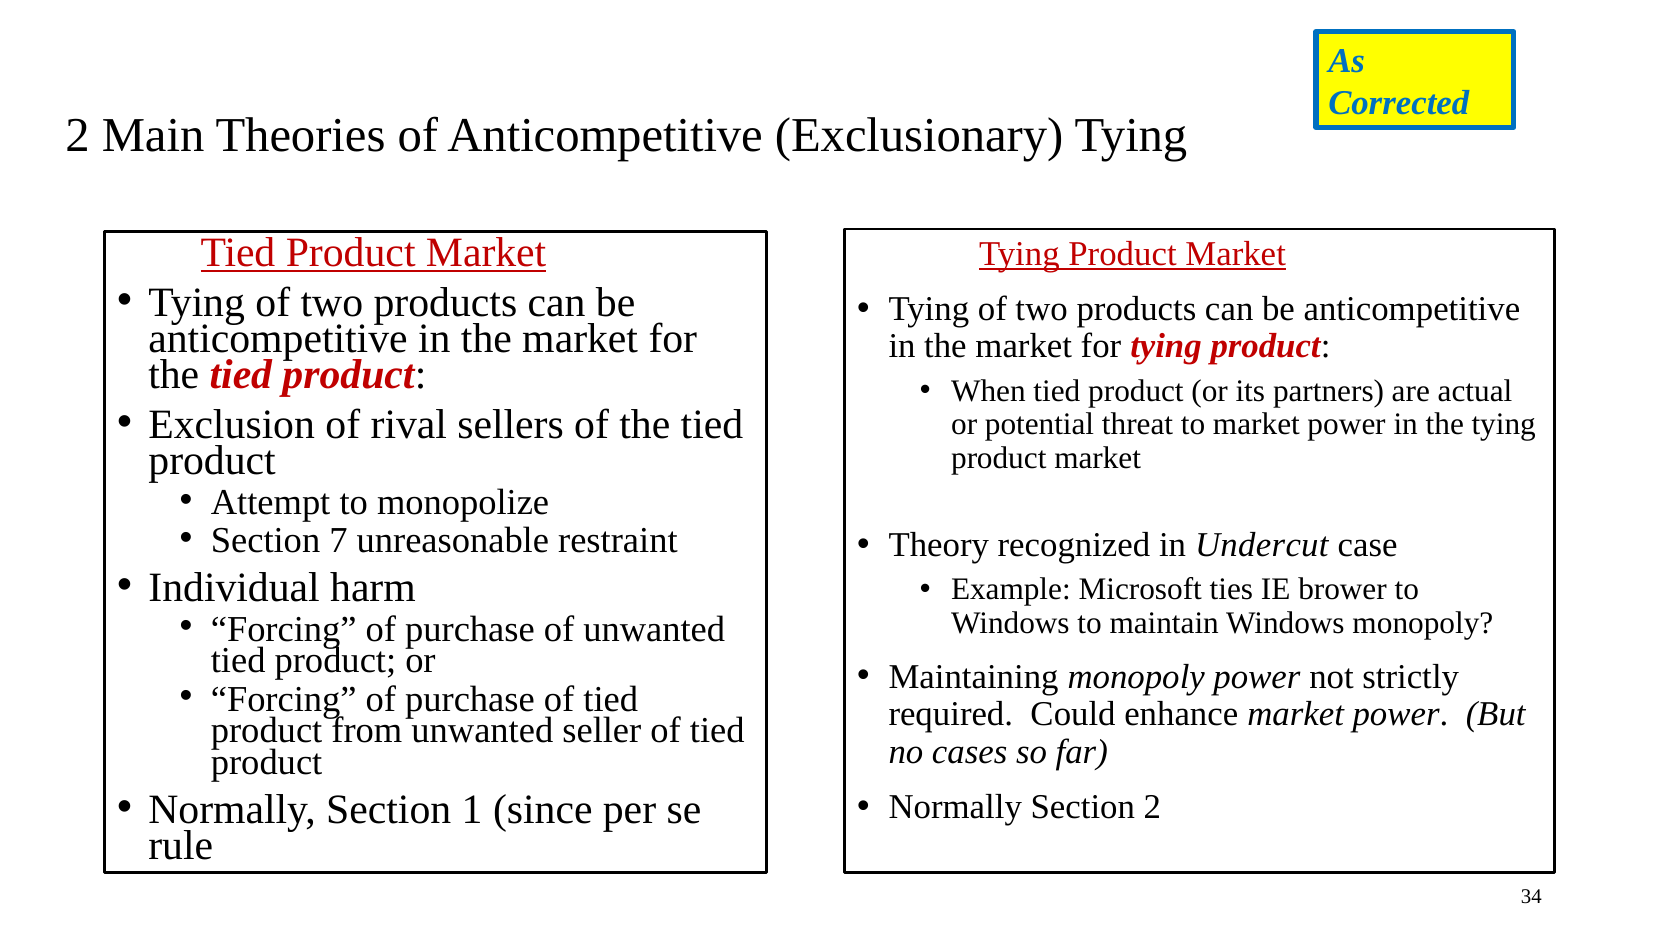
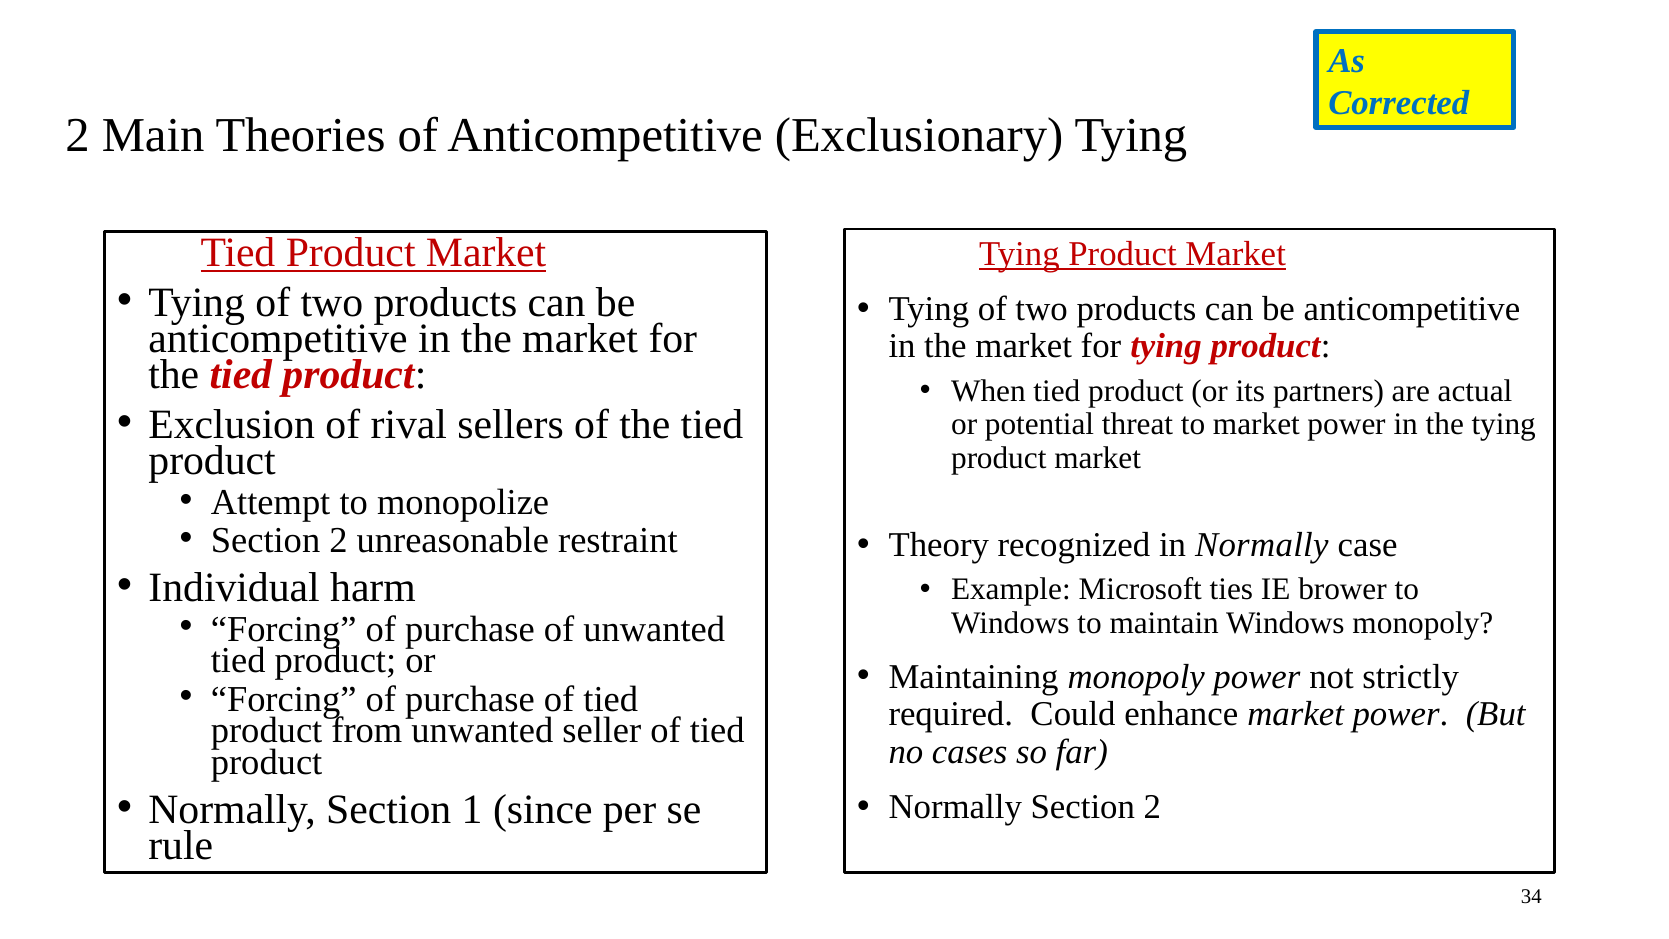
7 at (338, 540): 7 -> 2
in Undercut: Undercut -> Normally
